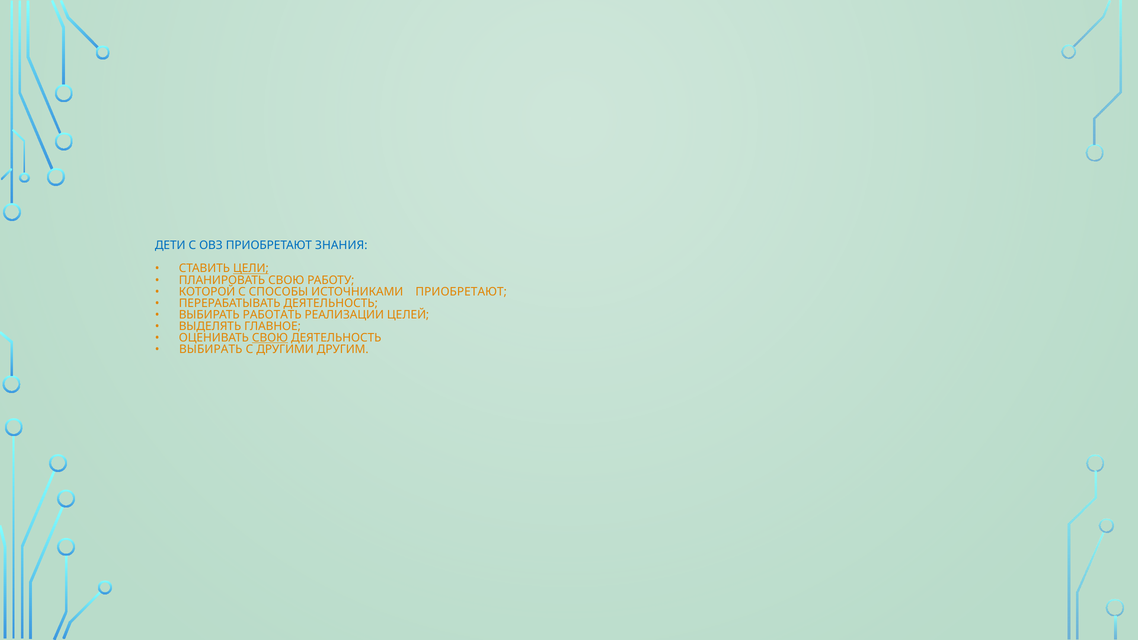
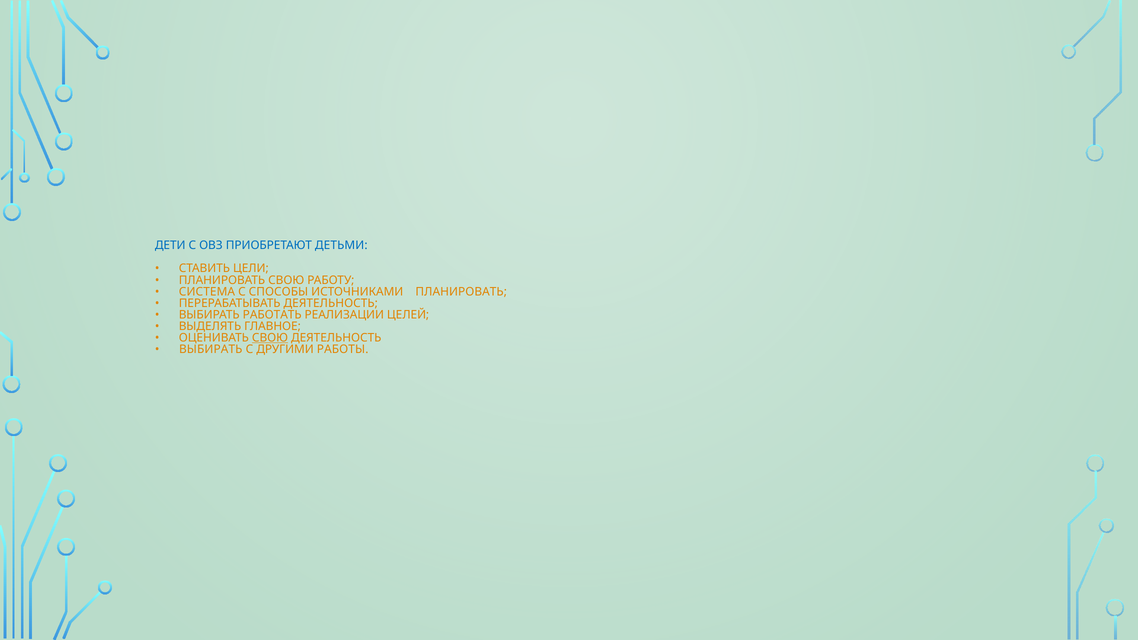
ЗНАНИЯ: ЗНАНИЯ -> ДЕТЬМИ
ЦЕЛИ underline: present -> none
КОТОРОЙ: КОТОРОЙ -> СИСТЕМА
ИСТОЧНИКАМИ ПРИОБРЕТАЮТ: ПРИОБРЕТАЮТ -> ПЛАНИРОВАТЬ
ДРУГИМ: ДРУГИМ -> РАБОТЫ
